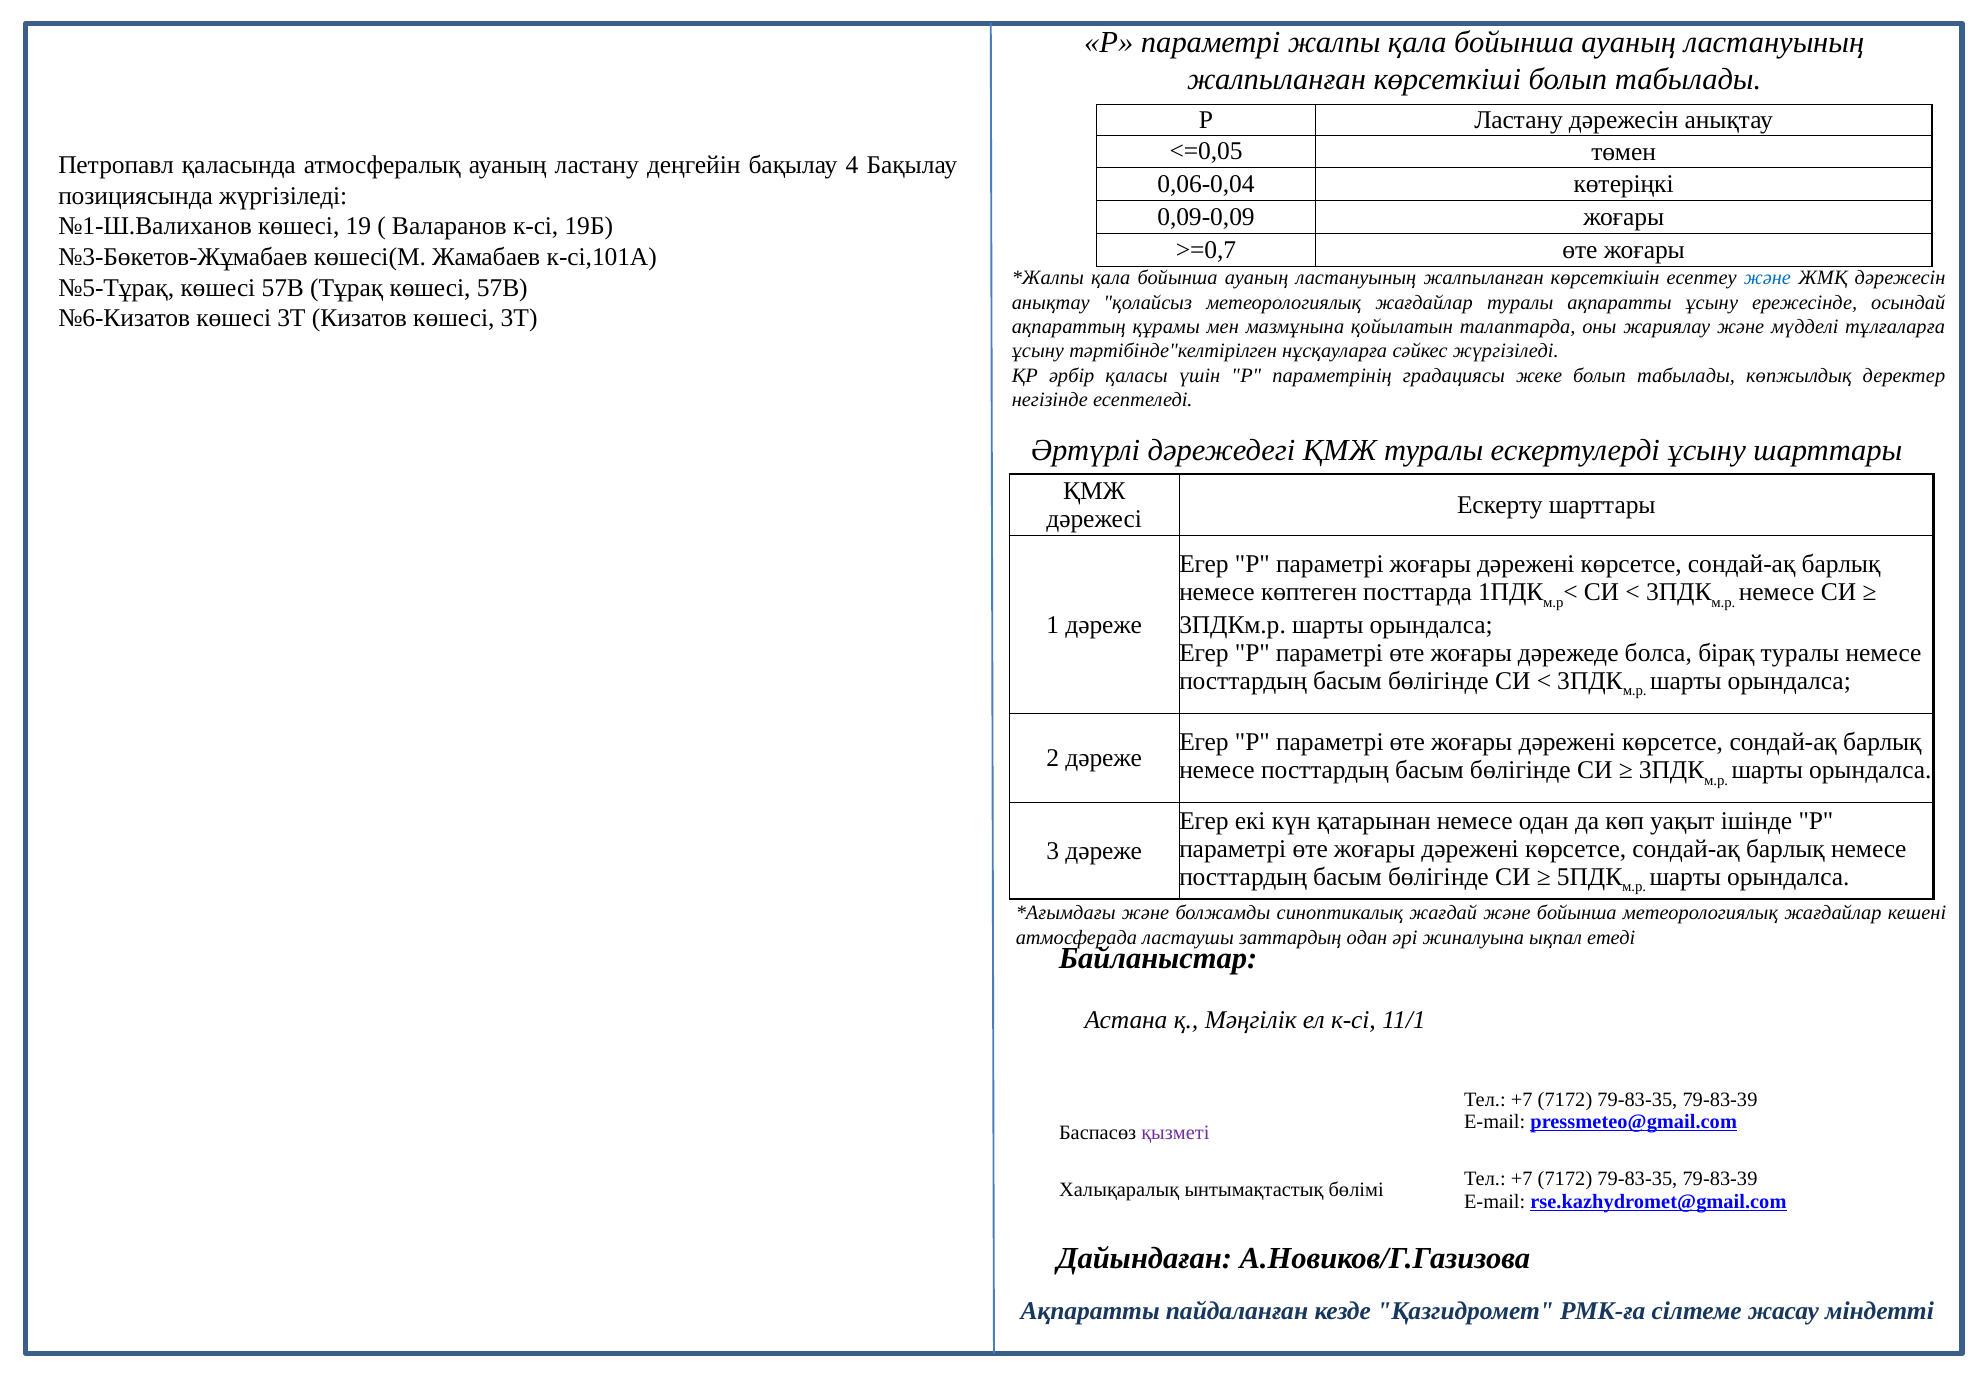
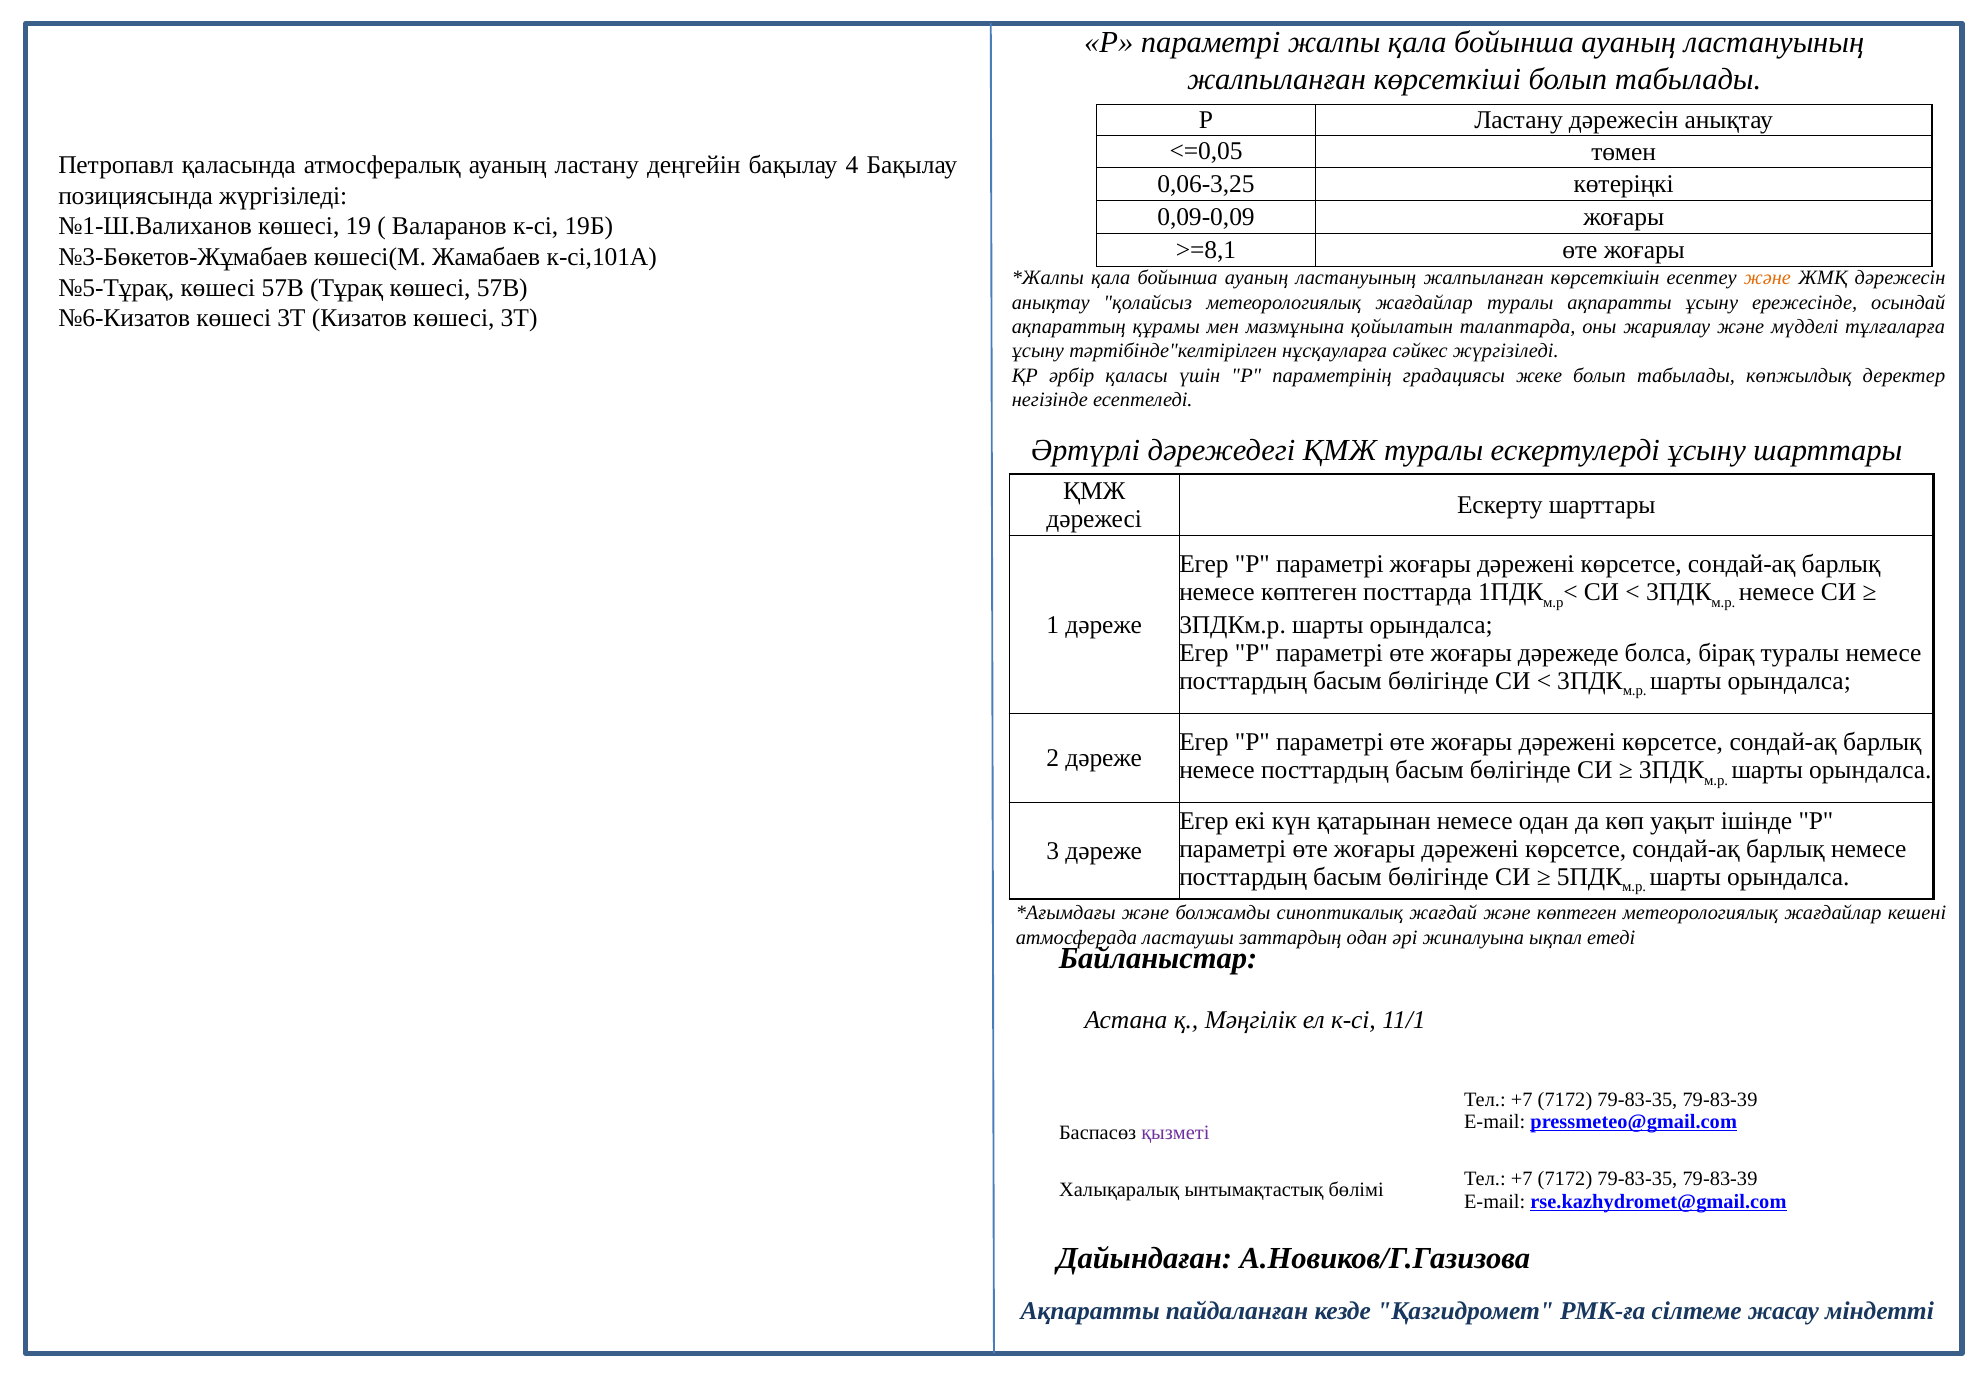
0,06-0,04: 0,06-0,04 -> 0,06-3,25
>=0,7: >=0,7 -> >=8,1
және at (1767, 278) colour: blue -> orange
және бойынша: бойынша -> көптеген
